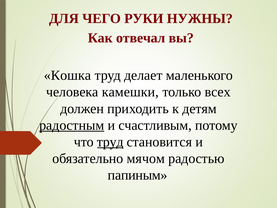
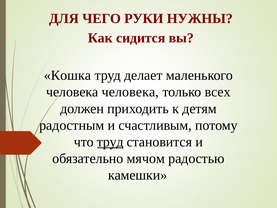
отвечал: отвечал -> сидится
человека камешки: камешки -> человека
радостным underline: present -> none
папиным: папиным -> камешки
